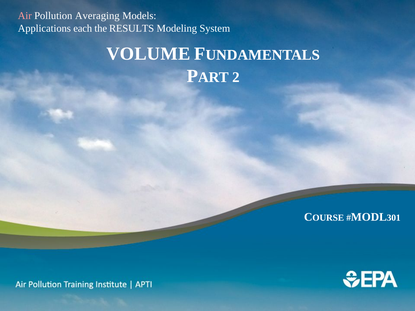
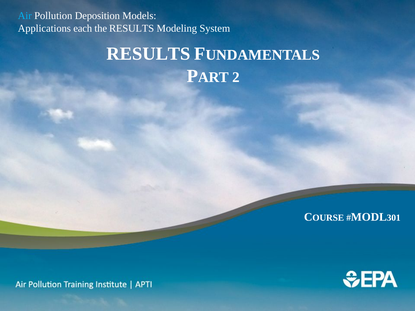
Air colour: pink -> light blue
Averaging: Averaging -> Deposition
VOLUME at (148, 54): VOLUME -> RESULTS
